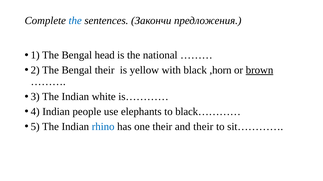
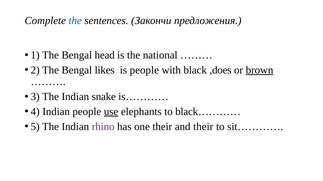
Bengal their: their -> likes
is yellow: yellow -> people
,horn: ,horn -> ,does
white: white -> snake
use underline: none -> present
rhino colour: blue -> purple
